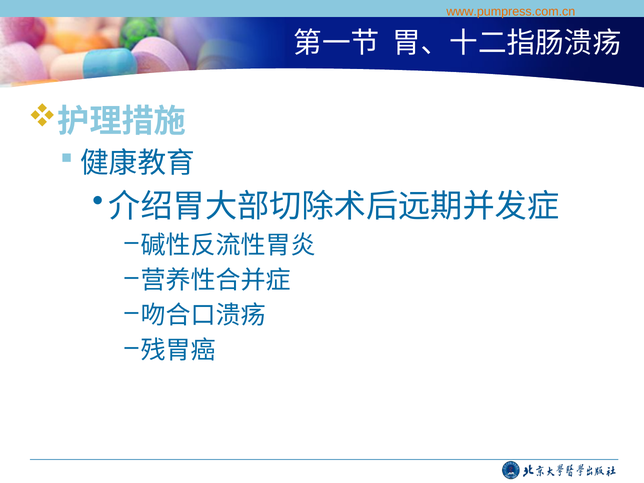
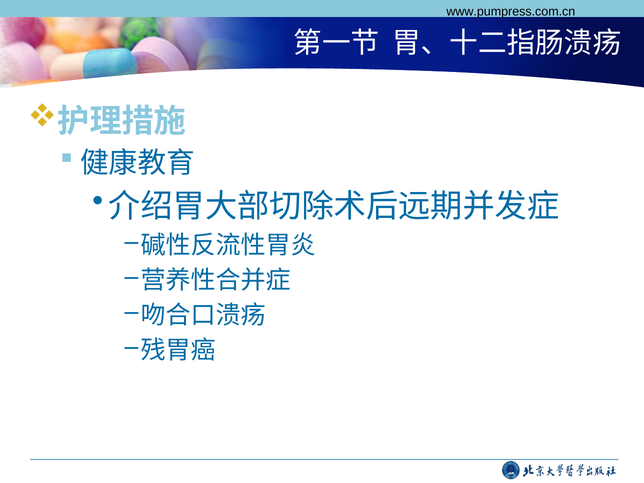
www.pumpress.com.cn colour: orange -> black
